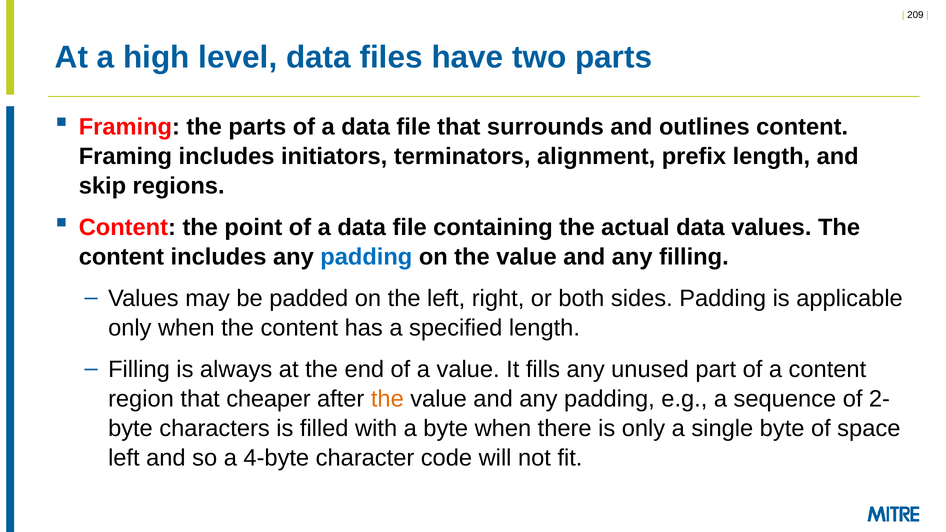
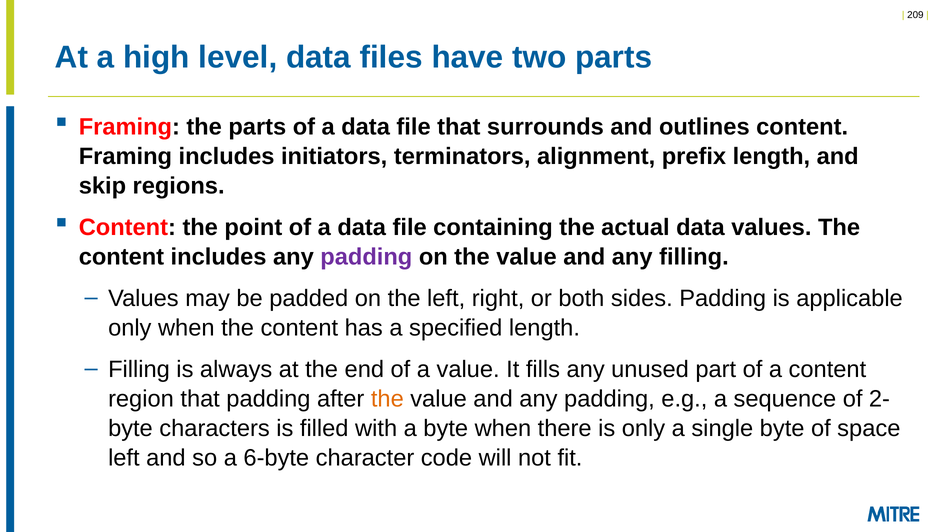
padding at (366, 257) colour: blue -> purple
that cheaper: cheaper -> padding
4-byte: 4-byte -> 6-byte
